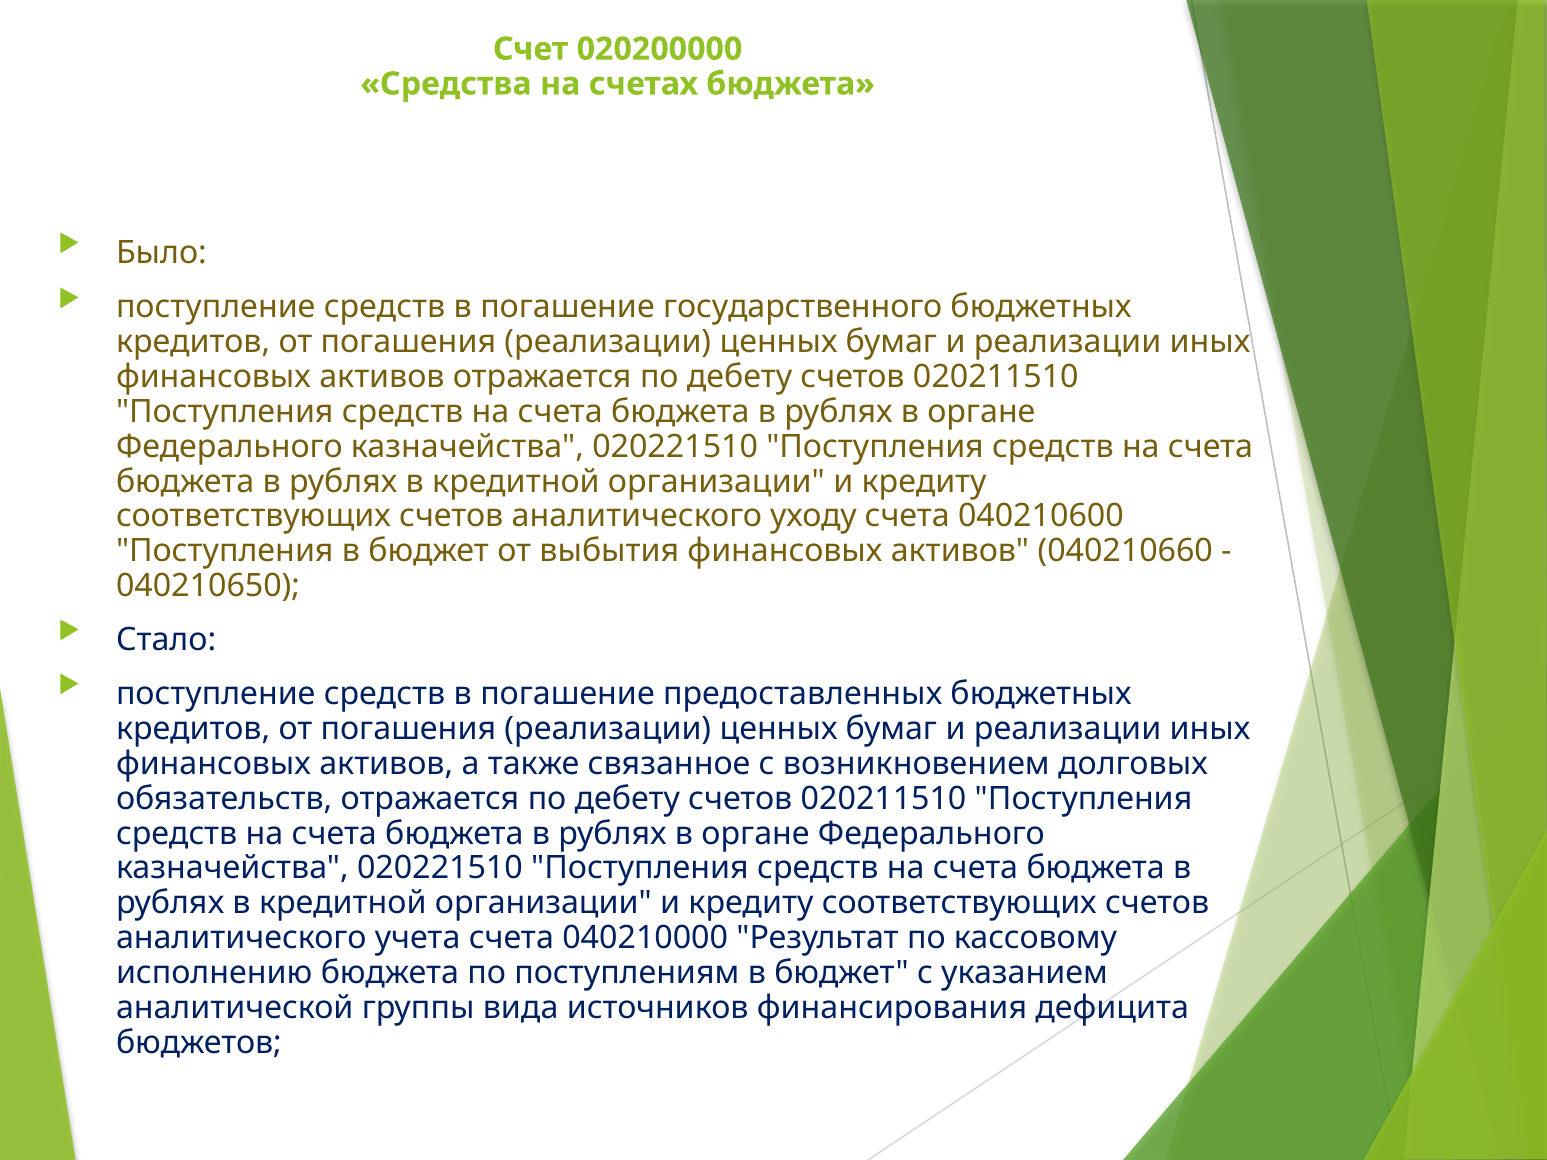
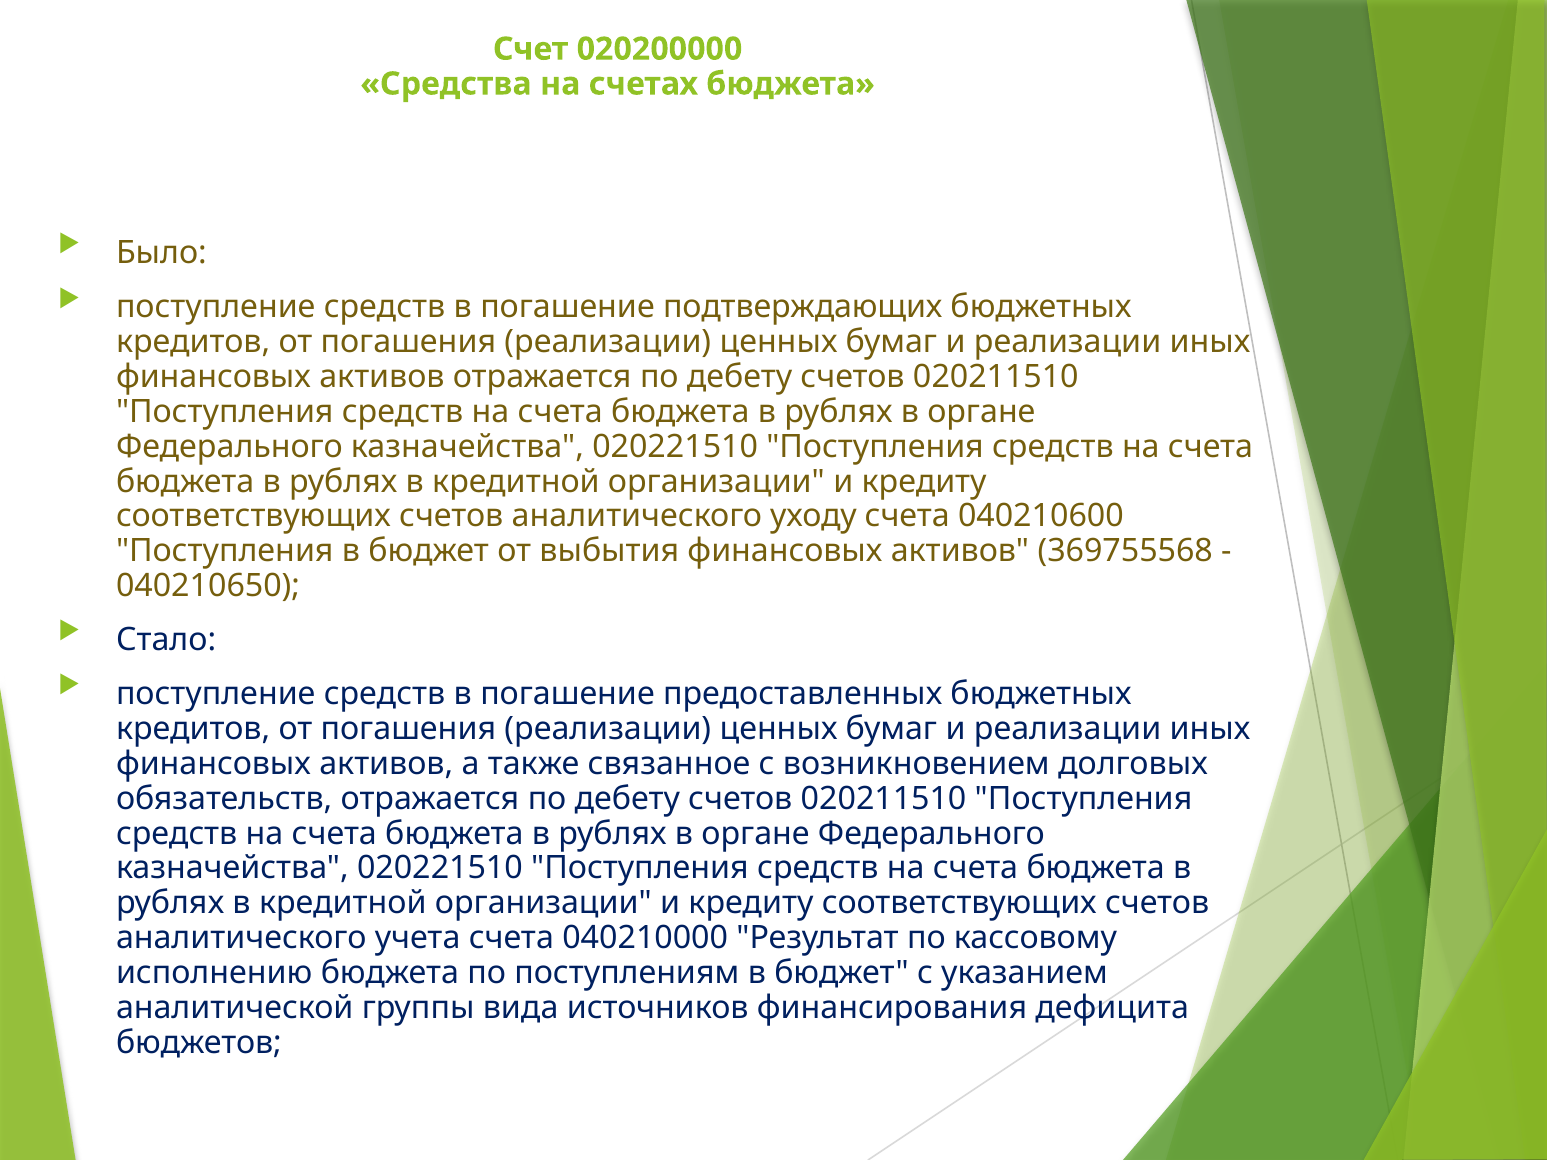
государственного: государственного -> подтверждающих
040210660: 040210660 -> 369755568
